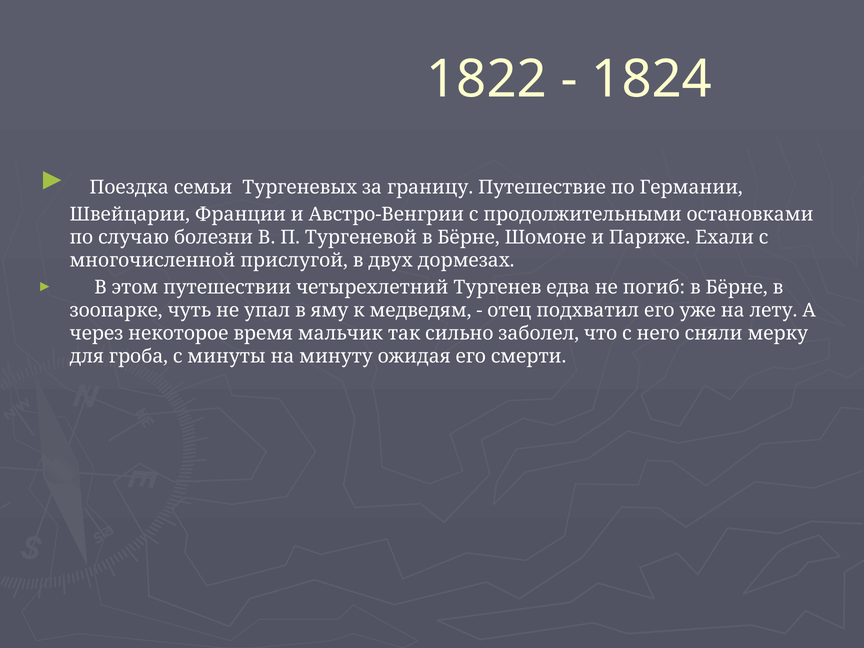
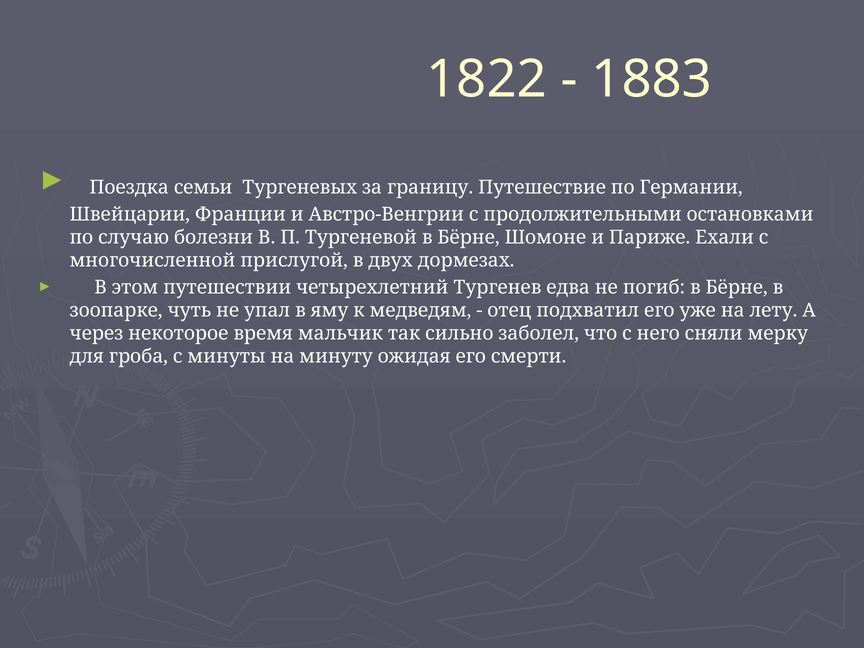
1824: 1824 -> 1883
